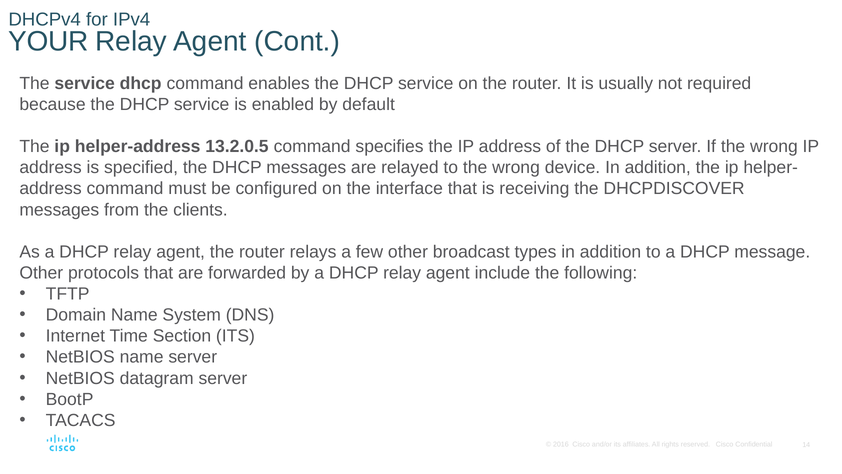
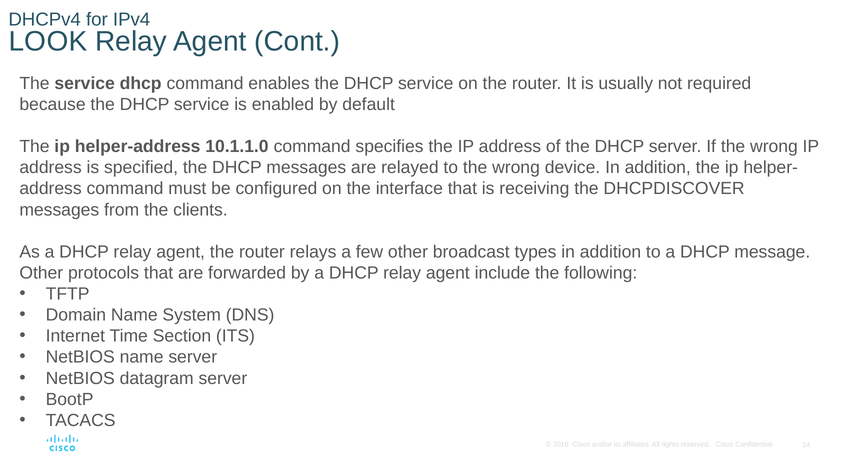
YOUR: YOUR -> LOOK
13.2.0.5: 13.2.0.5 -> 10.1.1.0
